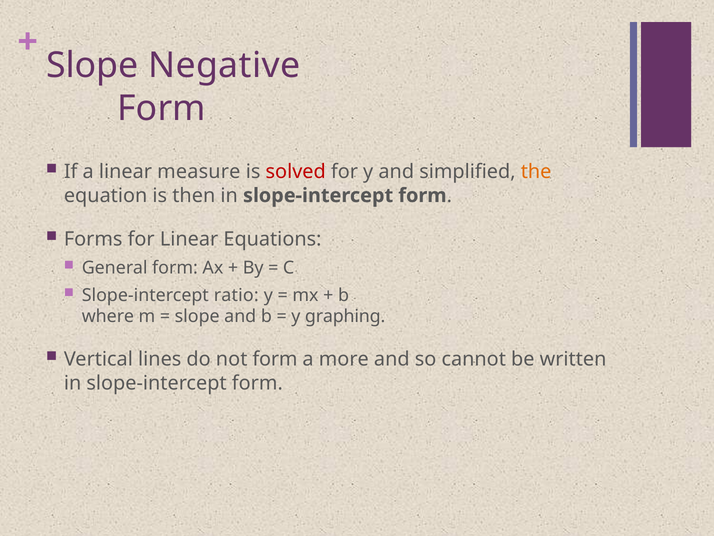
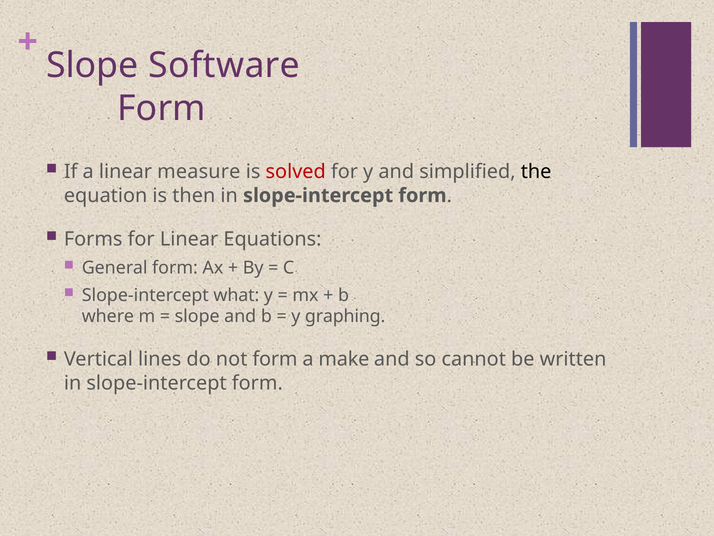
Negative: Negative -> Software
the colour: orange -> black
ratio: ratio -> what
more: more -> make
